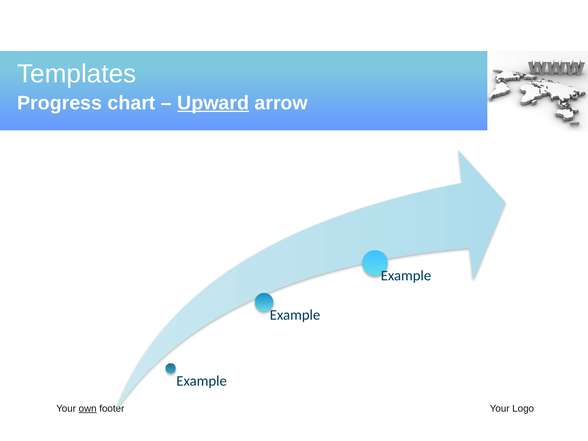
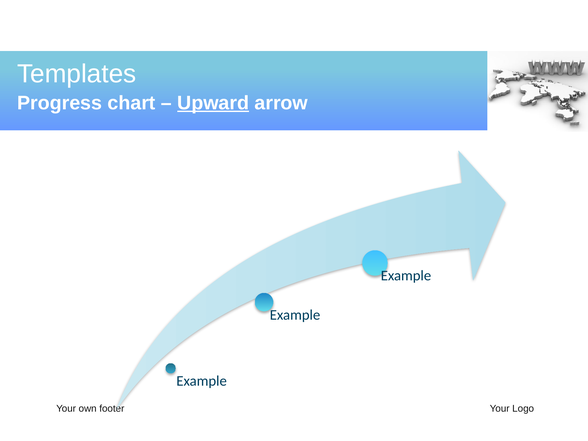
own underline: present -> none
